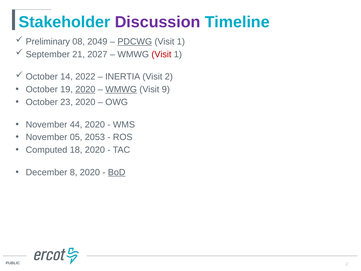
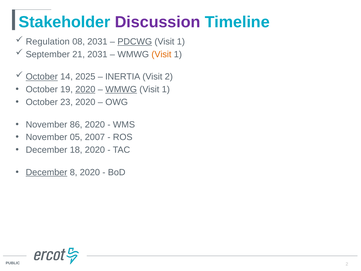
Preliminary: Preliminary -> Regulation
08 2049: 2049 -> 2031
21 2027: 2027 -> 2031
Visit at (161, 54) colour: red -> orange
October at (42, 77) underline: none -> present
2022: 2022 -> 2025
9 at (166, 89): 9 -> 1
44: 44 -> 86
2053: 2053 -> 2007
Computed at (47, 150): Computed -> December
December at (47, 172) underline: none -> present
BoD underline: present -> none
